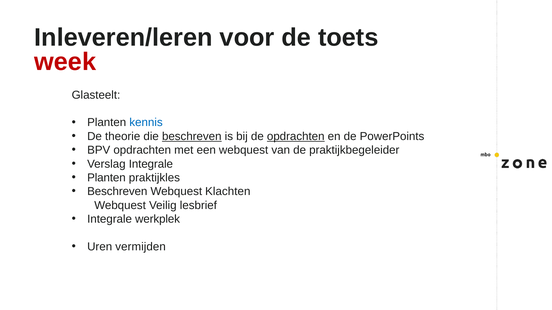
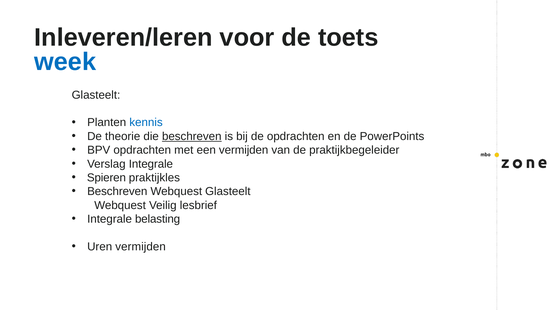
week colour: red -> blue
opdrachten at (296, 137) underline: present -> none
een webquest: webquest -> vermijden
Planten at (106, 178): Planten -> Spieren
Webquest Klachten: Klachten -> Glasteelt
werkplek: werkplek -> belasting
